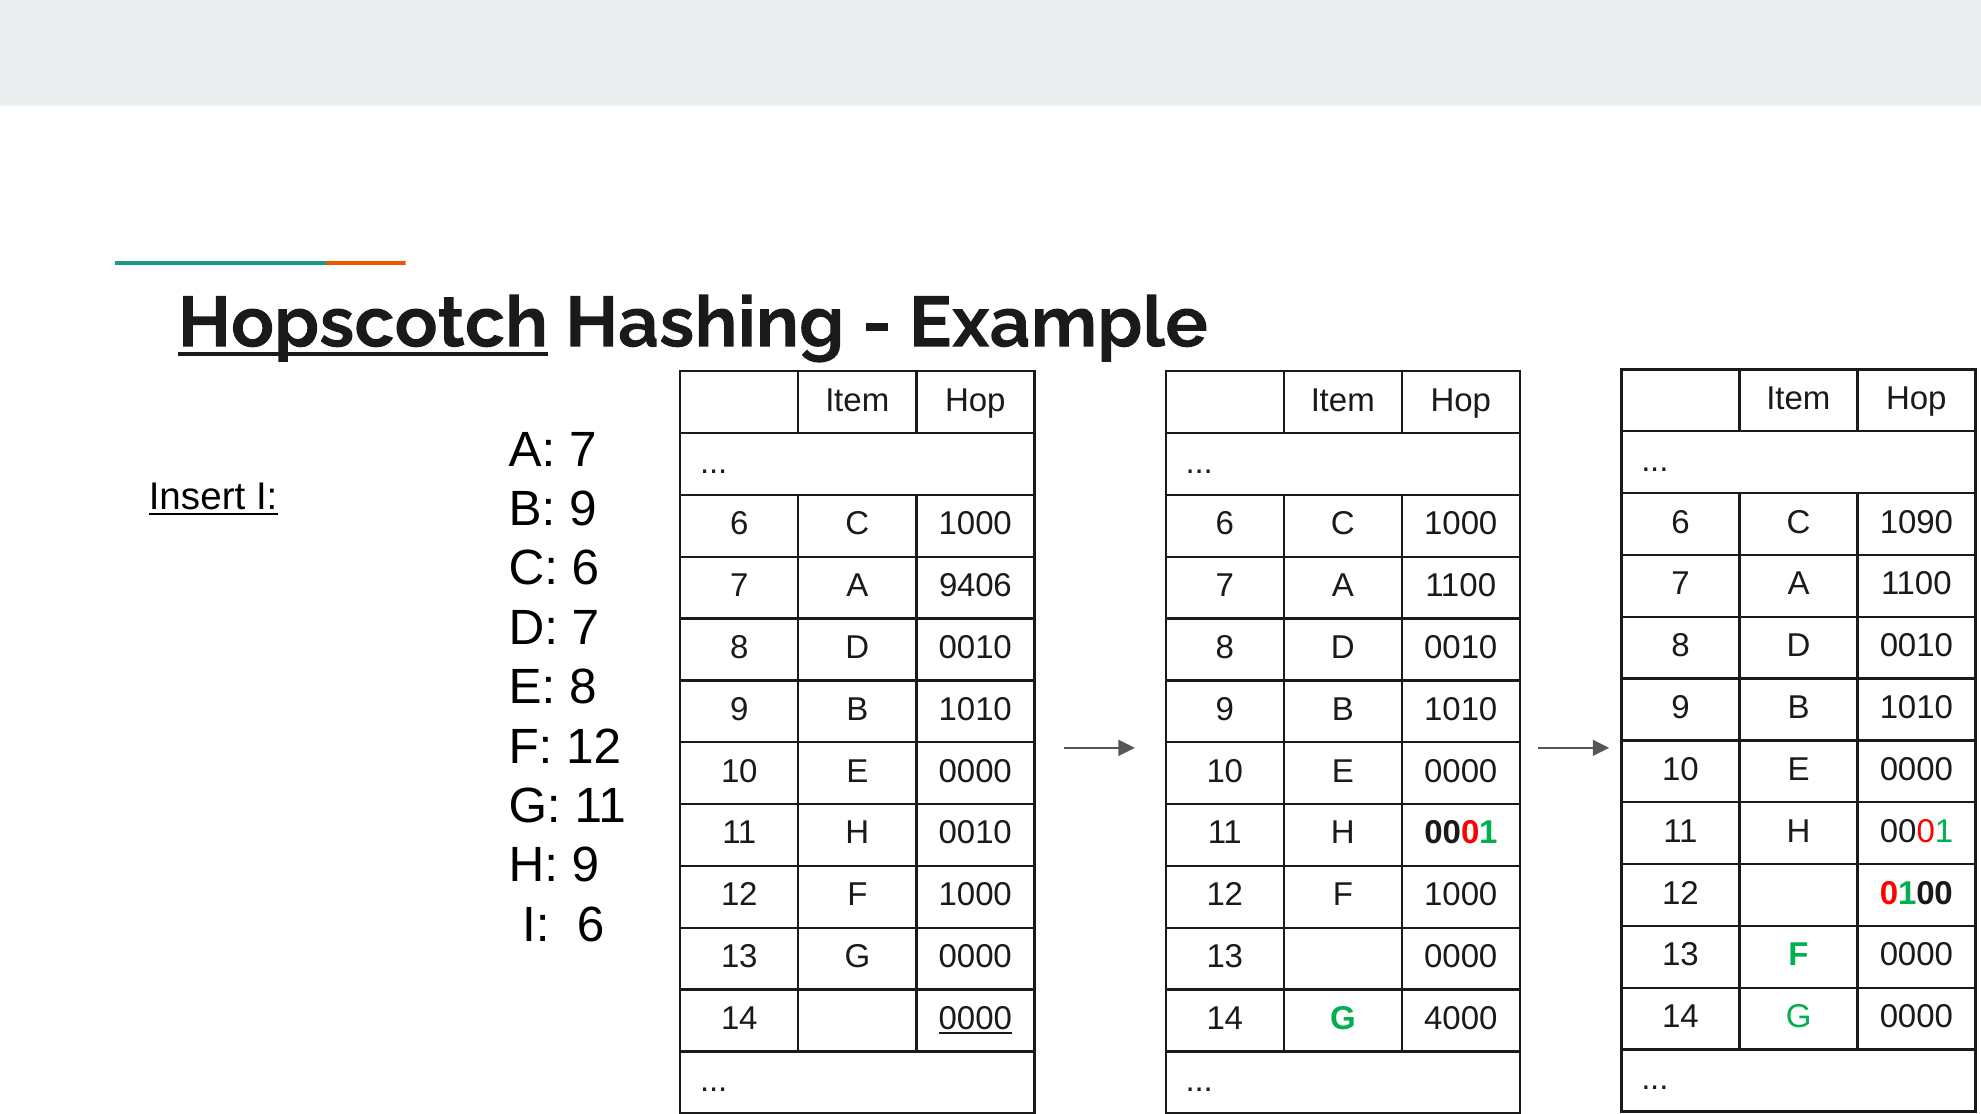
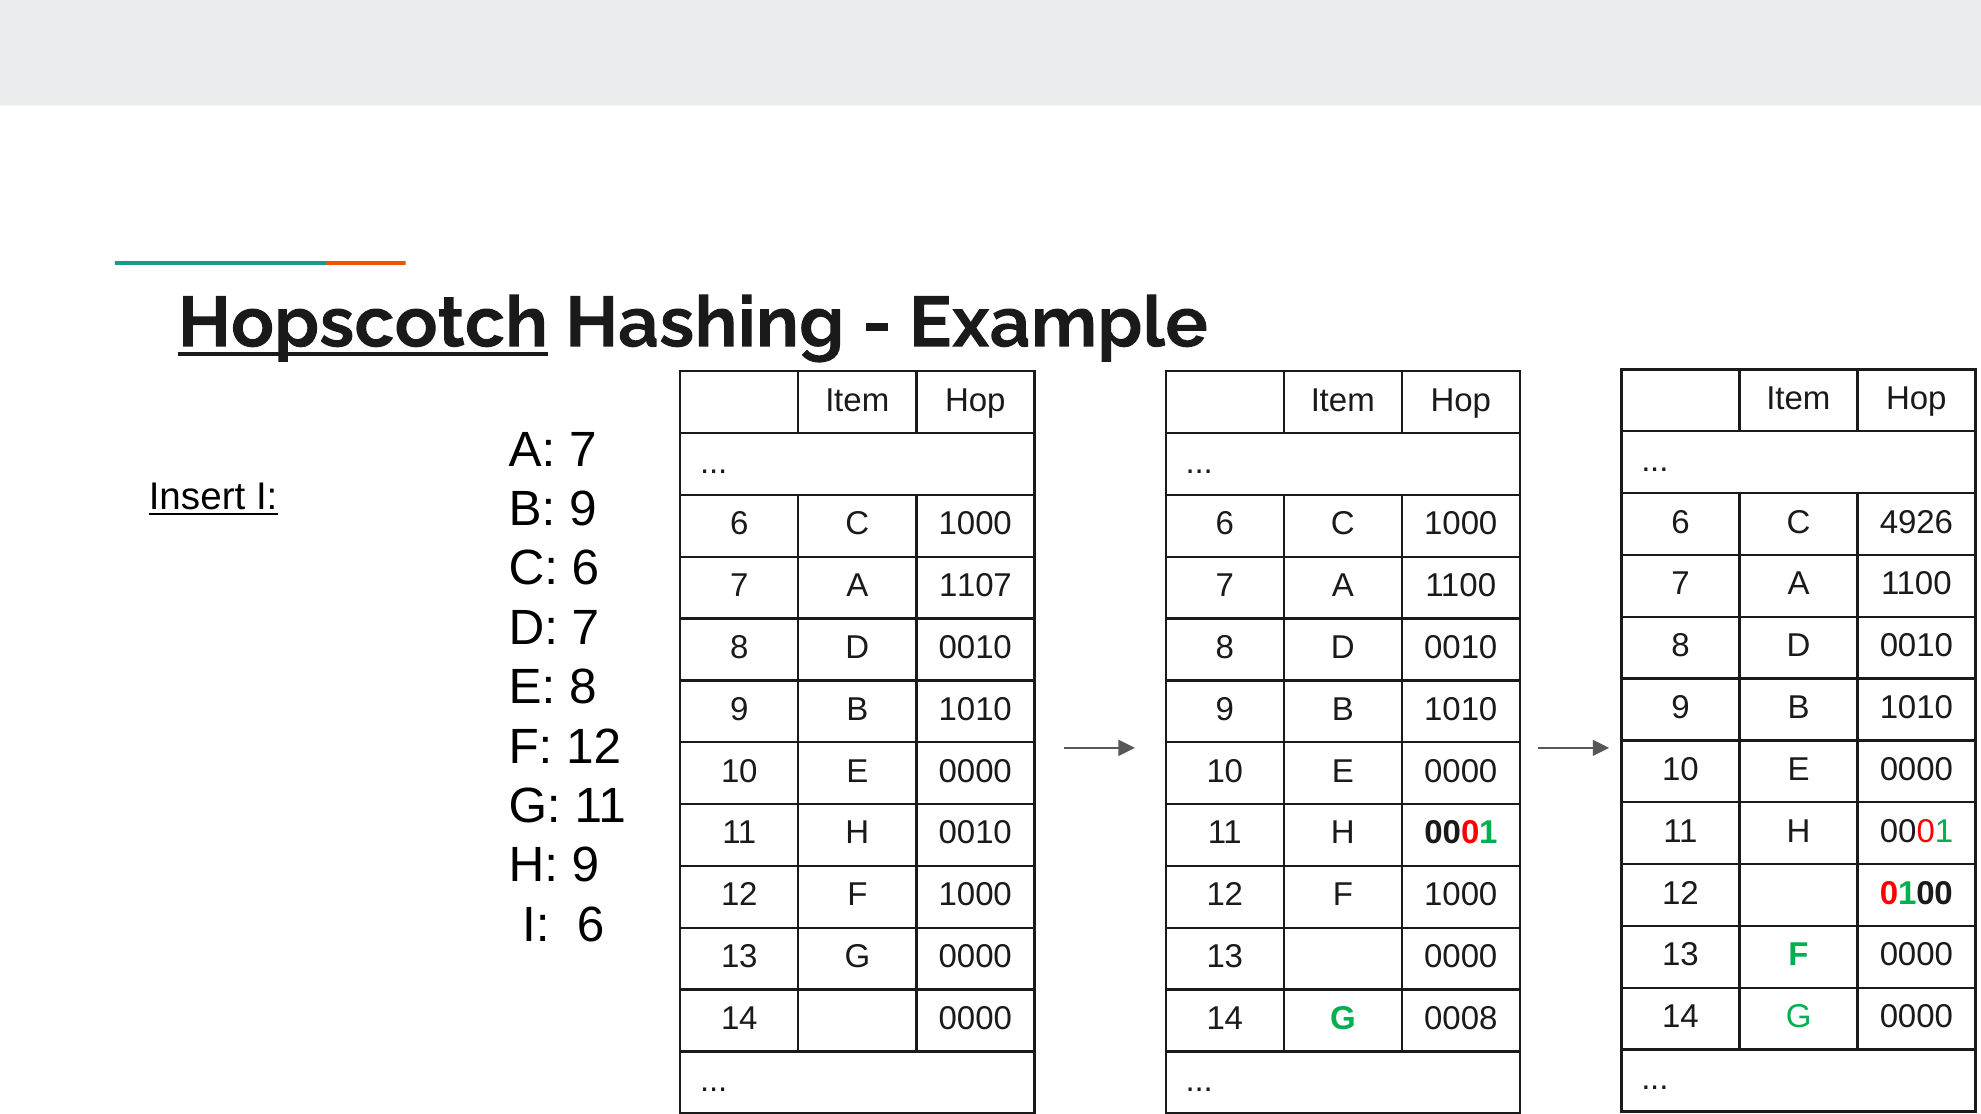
1090: 1090 -> 4926
9406: 9406 -> 1107
0000 at (975, 1019) underline: present -> none
4000: 4000 -> 0008
